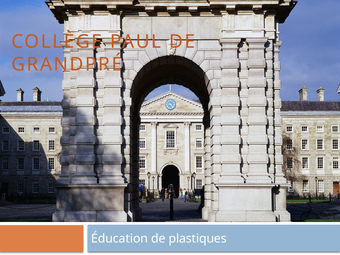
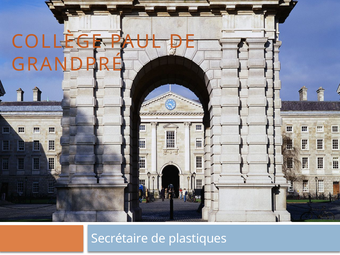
Éducation: Éducation -> Secrétaire
